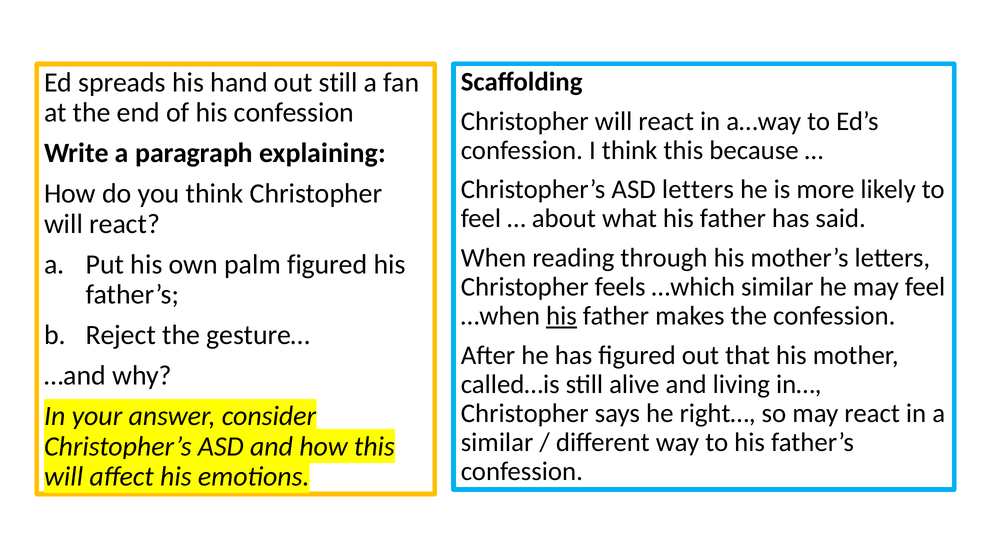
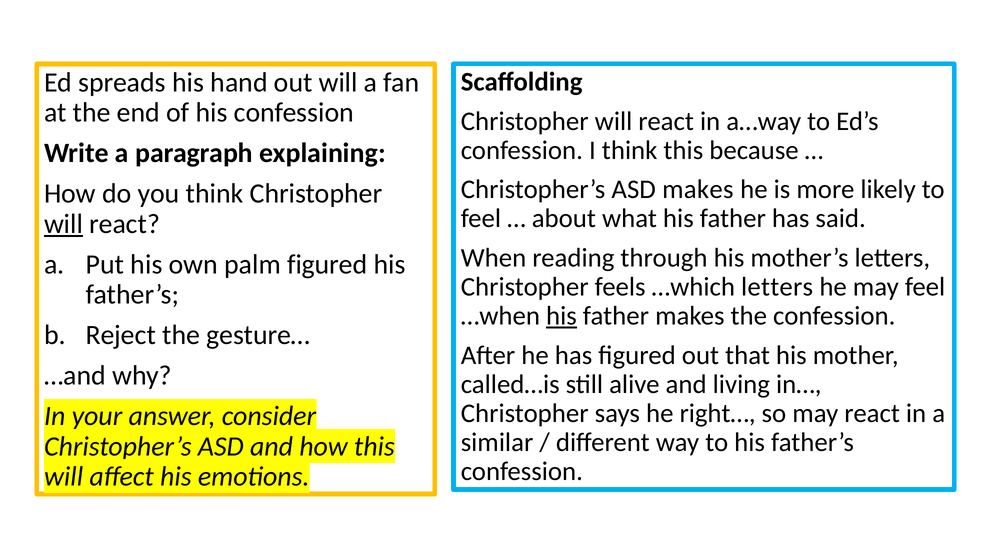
out still: still -> will
ASD letters: letters -> makes
will at (64, 224) underline: none -> present
…which similar: similar -> letters
